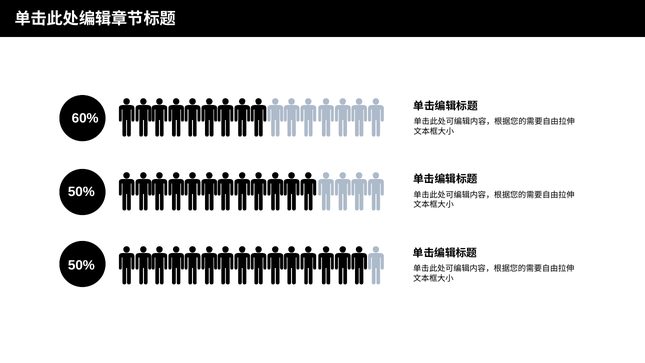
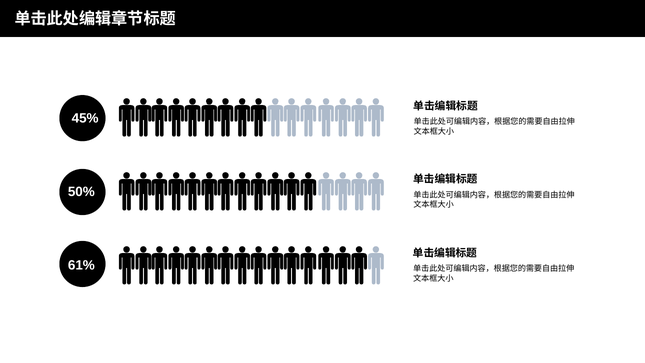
60%: 60% -> 45%
50% at (81, 265): 50% -> 61%
